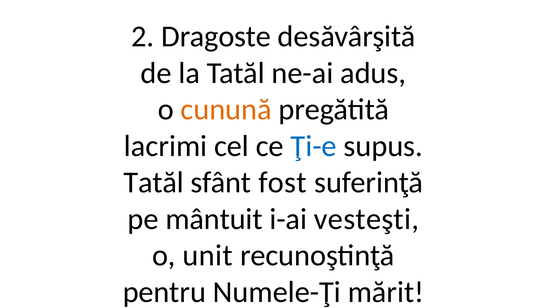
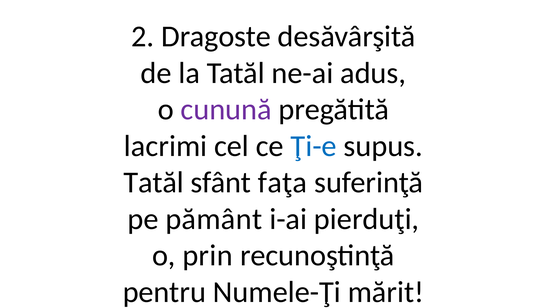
cunună colour: orange -> purple
fost: fost -> faţa
mântuit: mântuit -> pământ
vesteşti: vesteşti -> pierduţi
unit: unit -> prin
